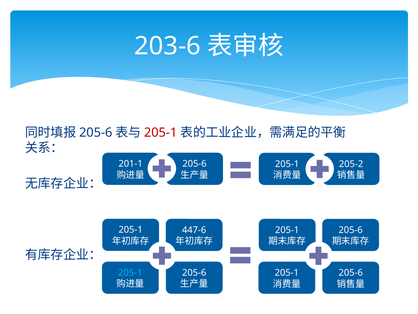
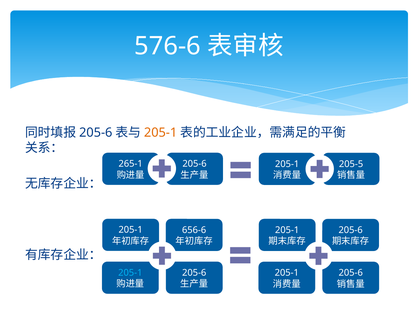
203-6: 203-6 -> 576-6
205-1 at (161, 132) colour: red -> orange
201-1: 201-1 -> 265-1
205-2: 205-2 -> 205-5
447-6: 447-6 -> 656-6
